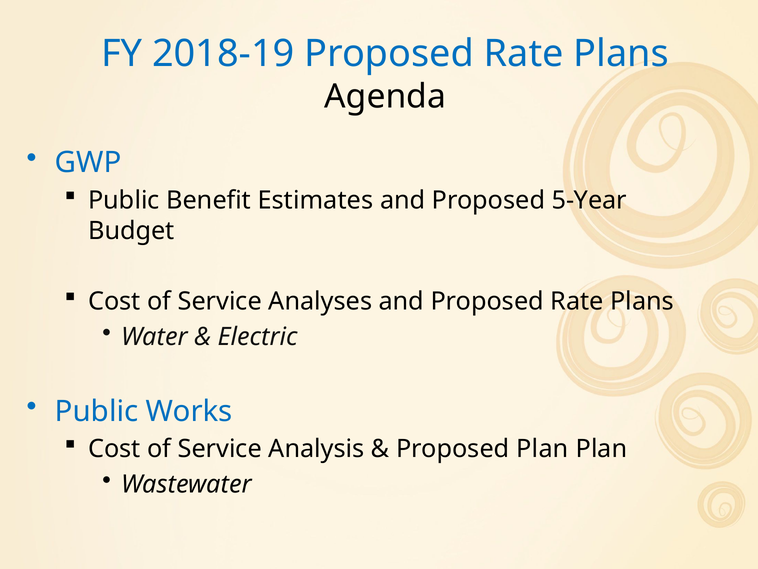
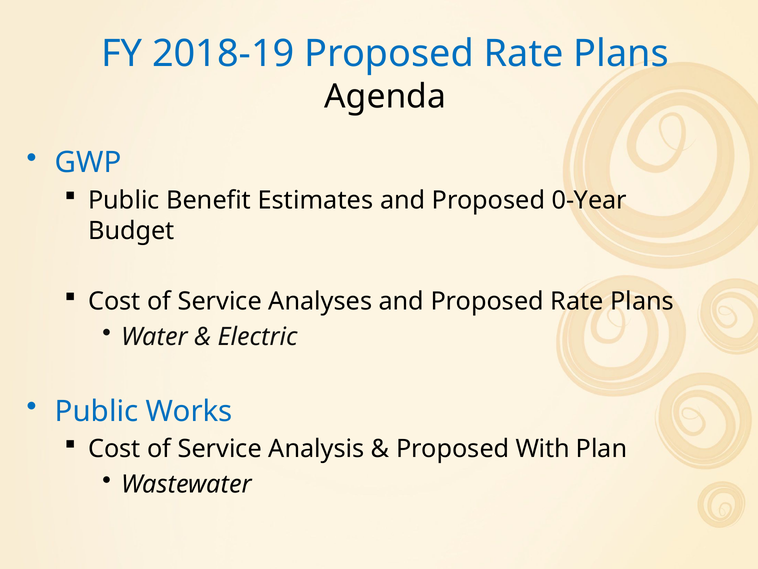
5-Year: 5-Year -> 0-Year
Proposed Plan: Plan -> With
